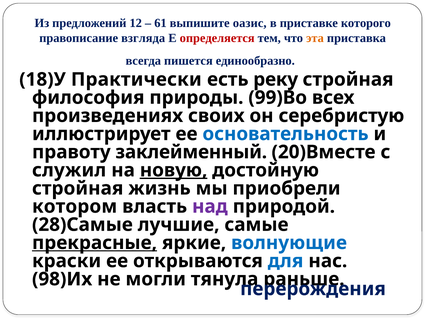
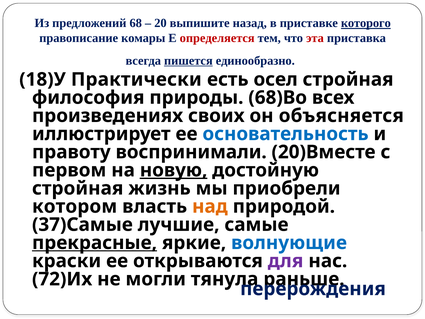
12: 12 -> 68
61: 61 -> 20
оазис: оазис -> назад
которого underline: none -> present
взгляда: взгляда -> комары
эта colour: orange -> red
пишется underline: none -> present
реку: реку -> осел
99)Во: 99)Во -> 68)Во
серебристую: серебристую -> объясняется
заклейменный: заклейменный -> воспринимали
служил: служил -> первом
над colour: purple -> orange
28)Самые: 28)Самые -> 37)Самые
для colour: blue -> purple
98)Их: 98)Их -> 72)Их
